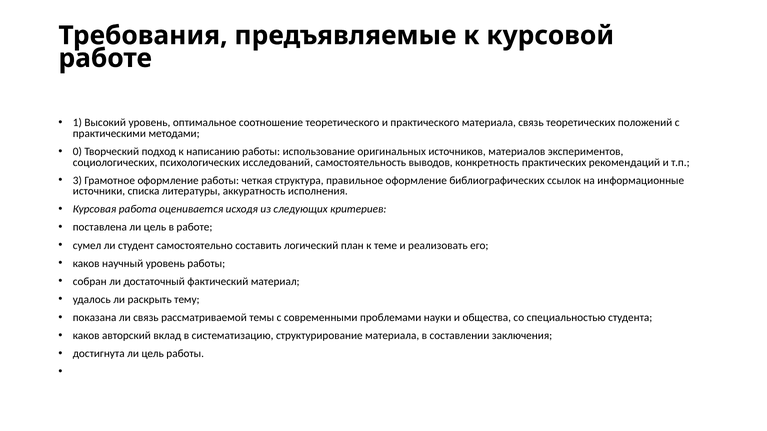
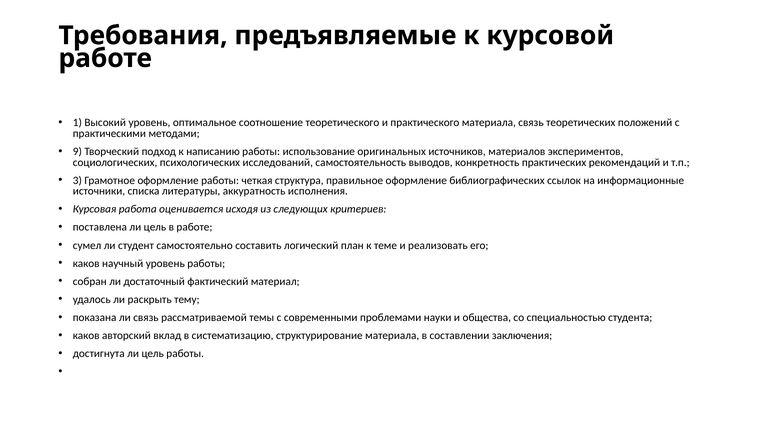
0: 0 -> 9
